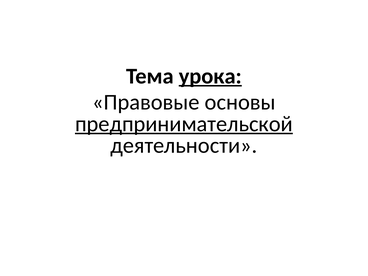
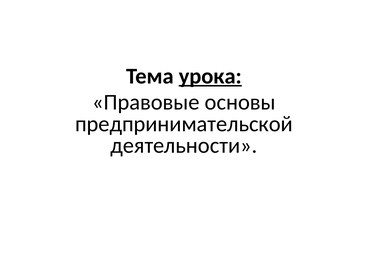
предпринимательской underline: present -> none
